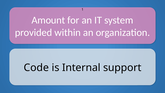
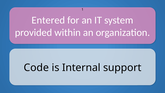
Amount: Amount -> Entered
